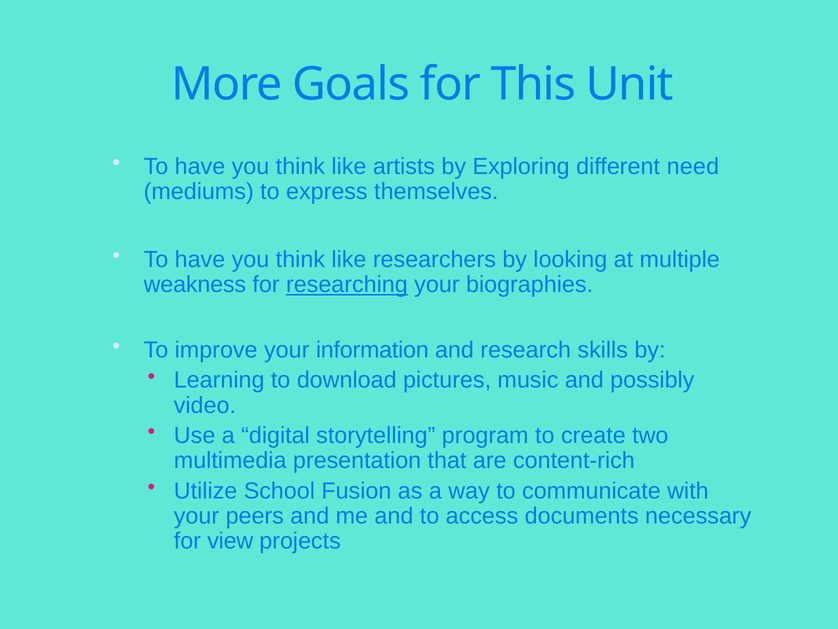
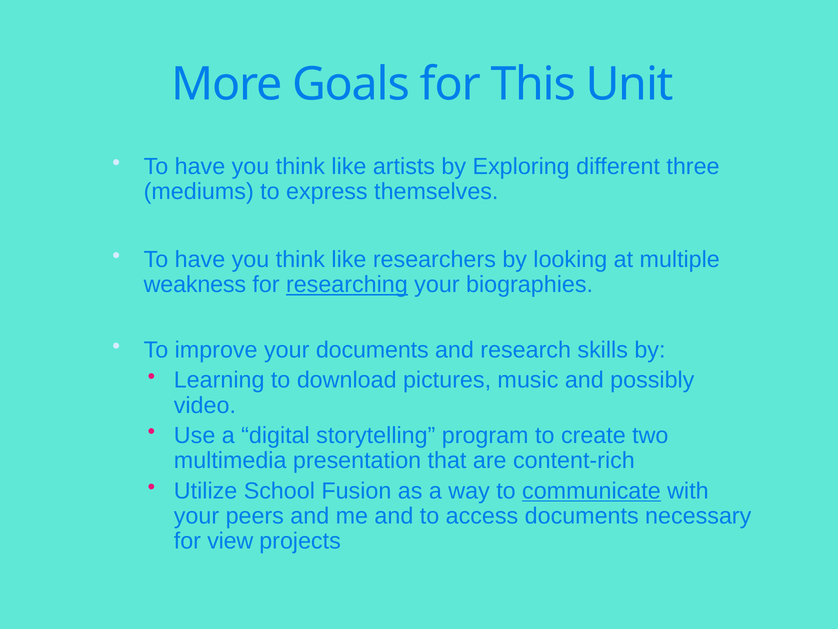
need: need -> three
your information: information -> documents
communicate underline: none -> present
